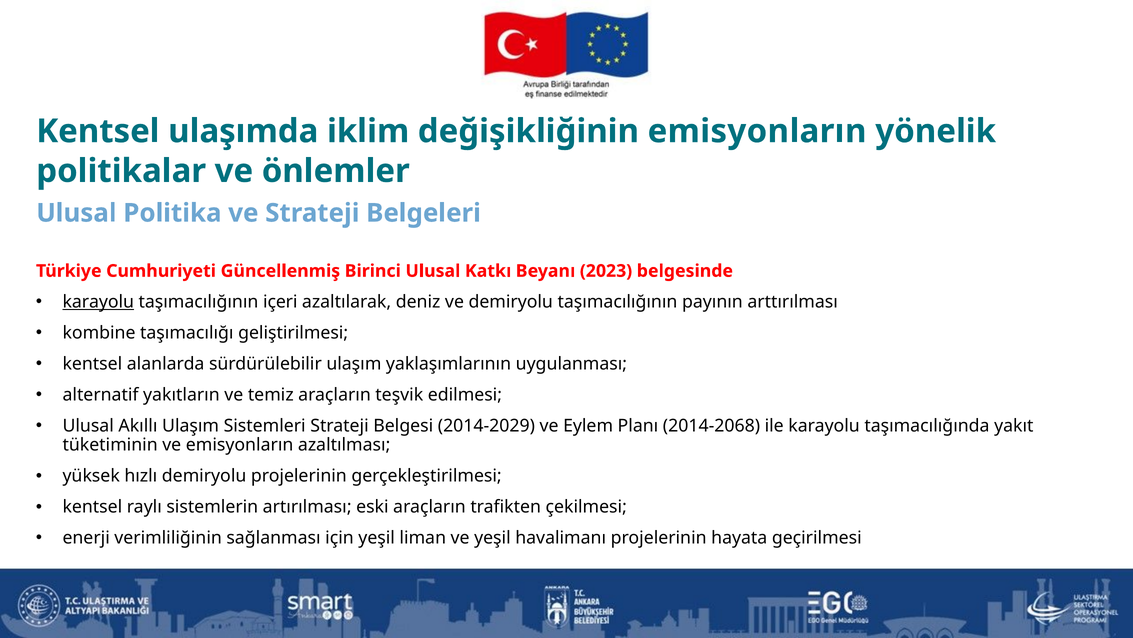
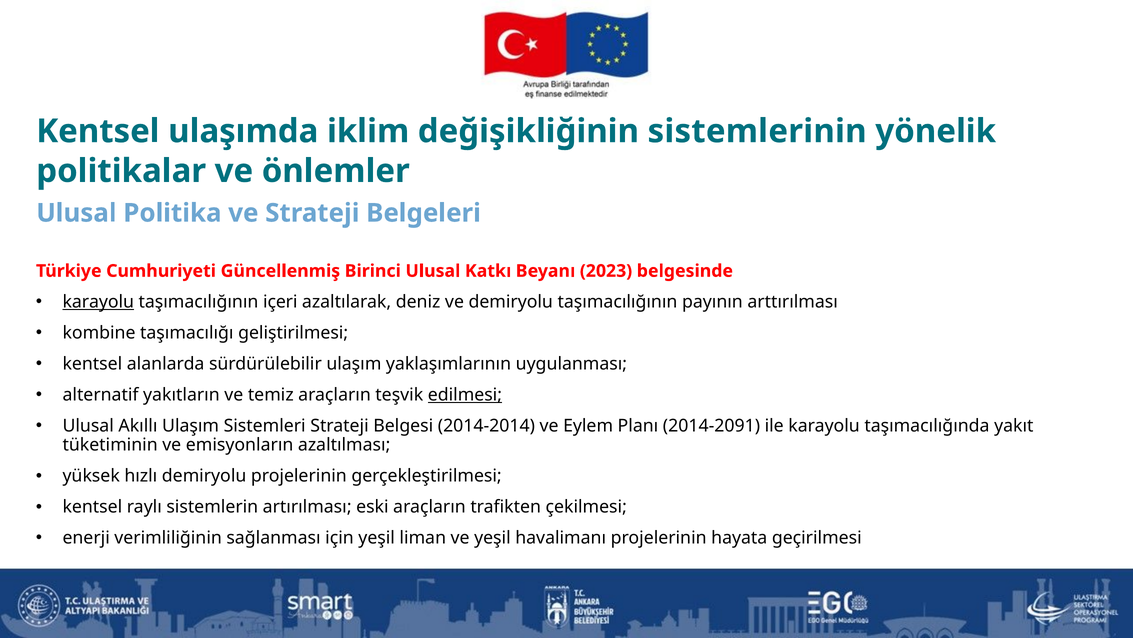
değişikliğinin emisyonların: emisyonların -> sistemlerinin
edilmesi underline: none -> present
2014-2029: 2014-2029 -> 2014-2014
2014-2068: 2014-2068 -> 2014-2091
